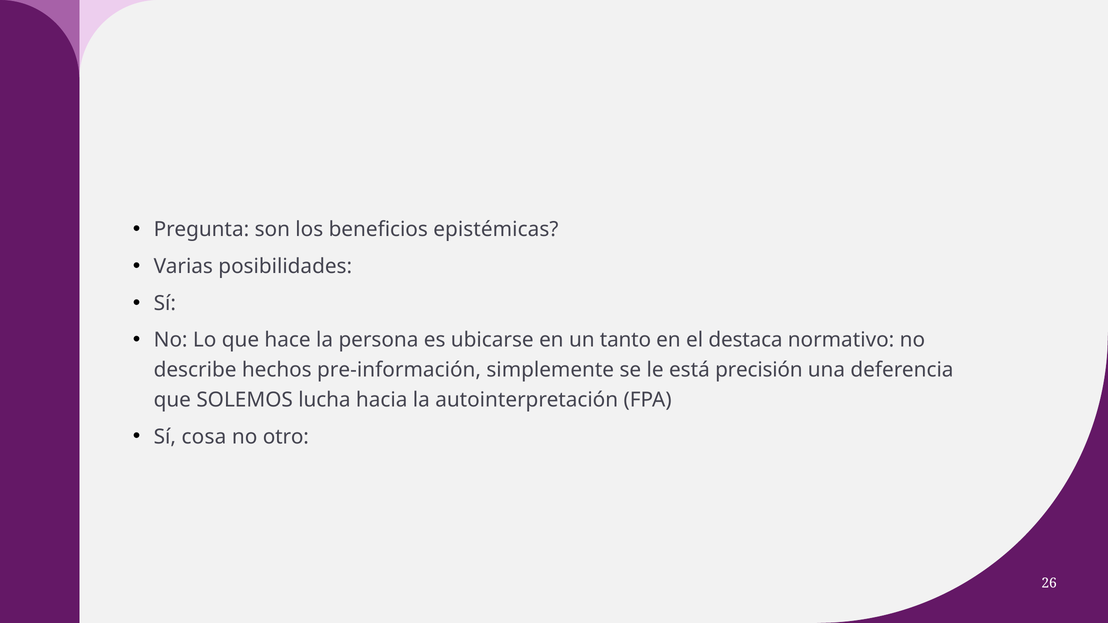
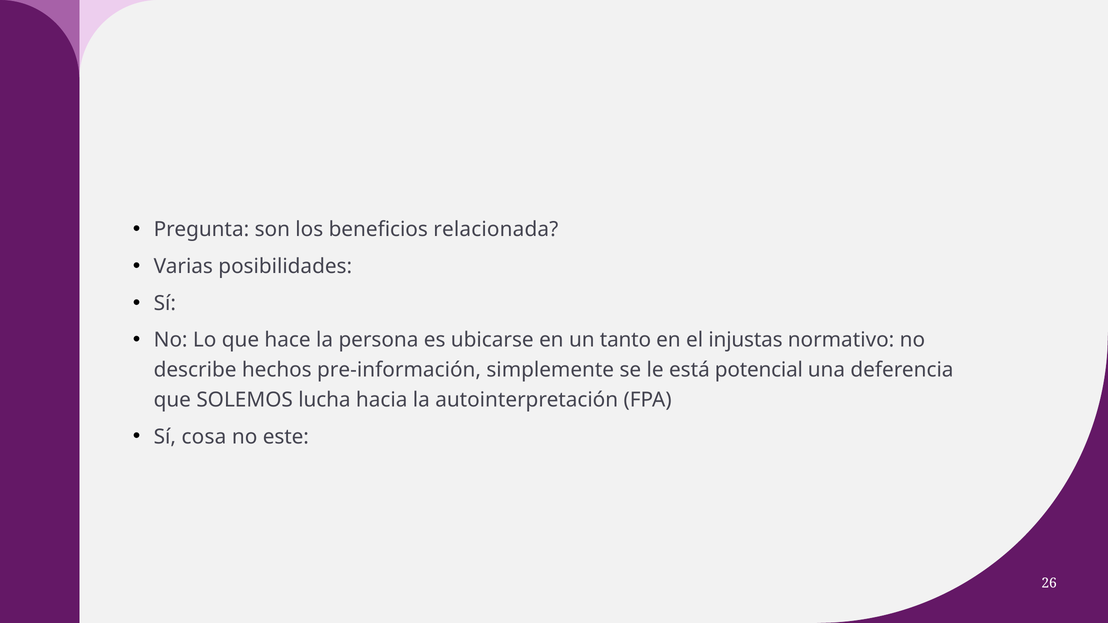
epistémicas: epistémicas -> relacionada
destaca: destaca -> injustas
precisión: precisión -> potencial
otro: otro -> este
